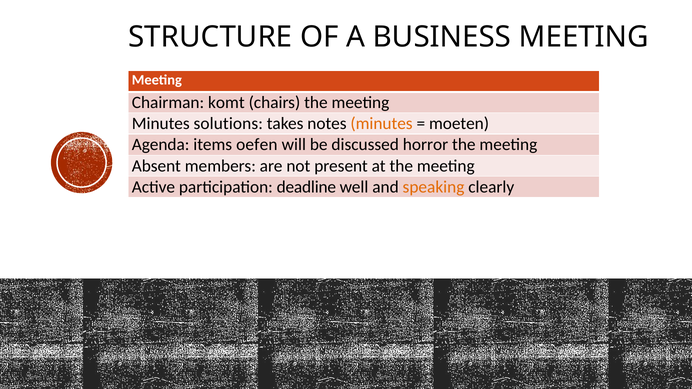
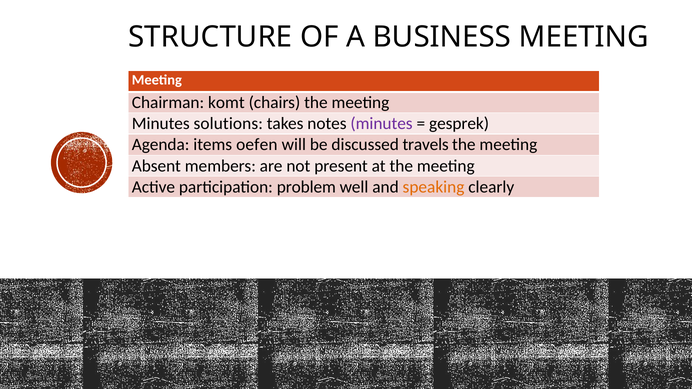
minutes at (382, 124) colour: orange -> purple
moeten: moeten -> gesprek
horror: horror -> travels
deadline: deadline -> problem
